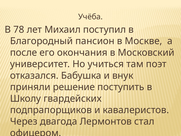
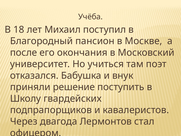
78: 78 -> 18
